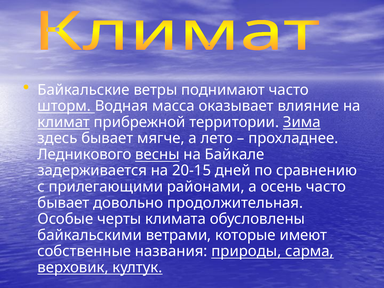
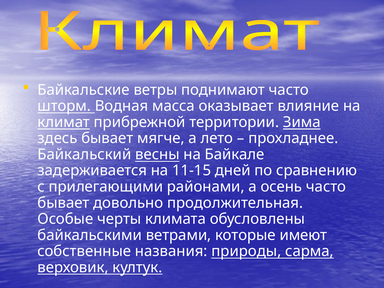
Ледникового: Ледникового -> Байкальский
20-15: 20-15 -> 11-15
